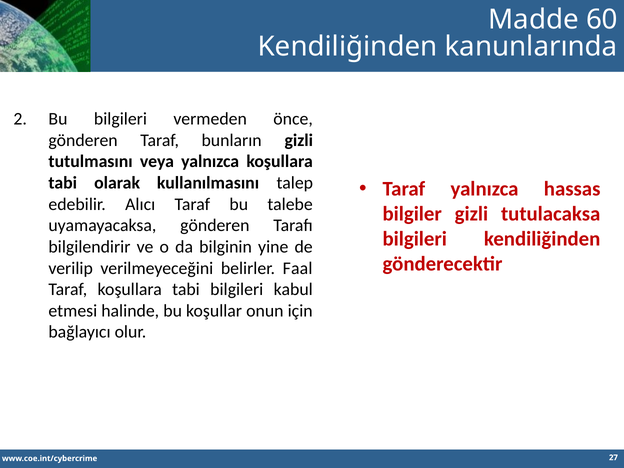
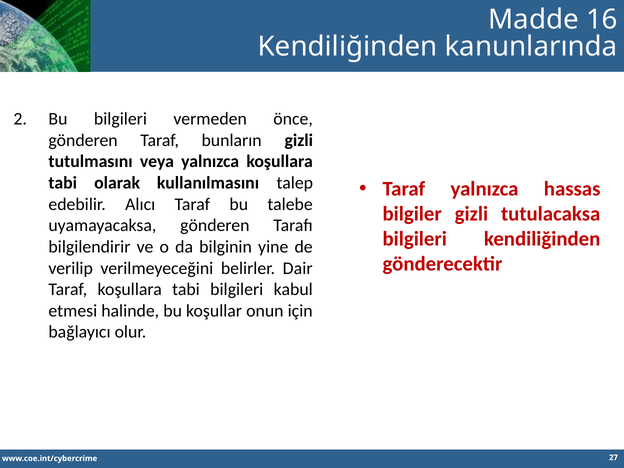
60: 60 -> 16
Faal: Faal -> Dair
